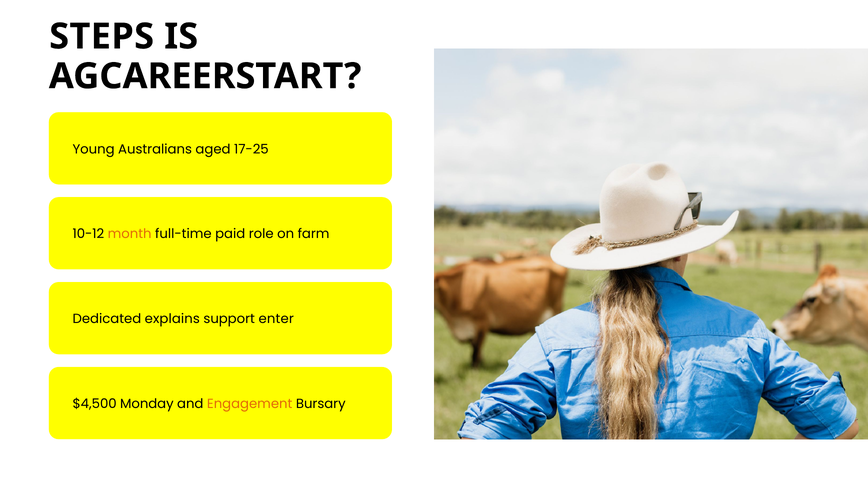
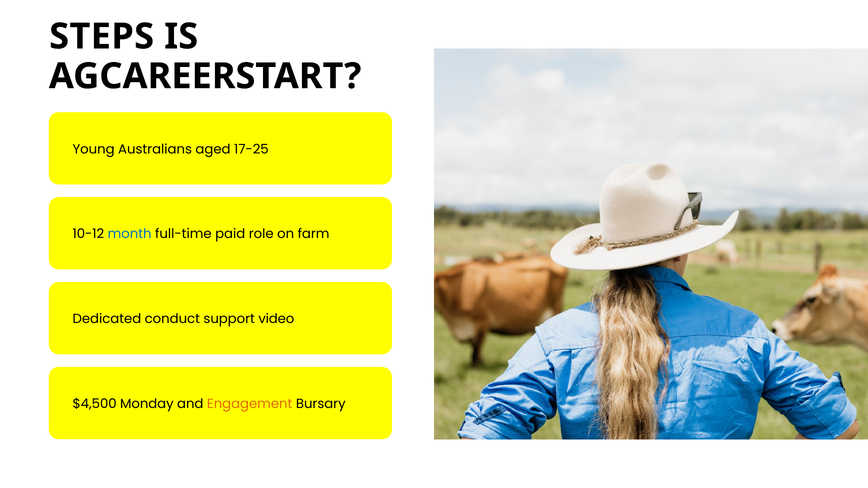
month colour: orange -> blue
explains: explains -> conduct
enter: enter -> video
